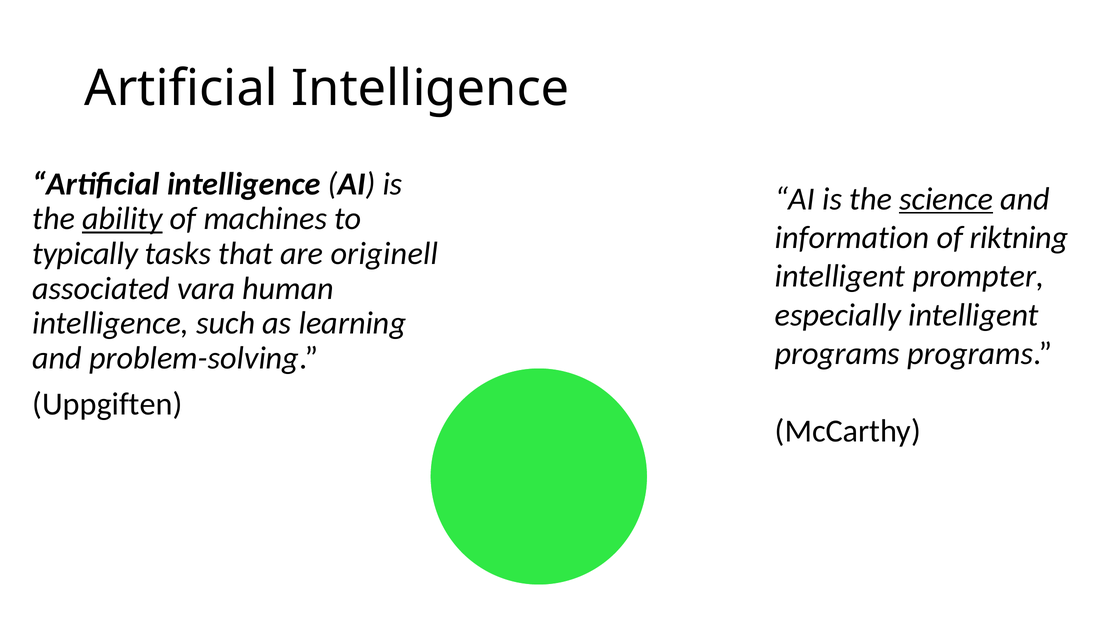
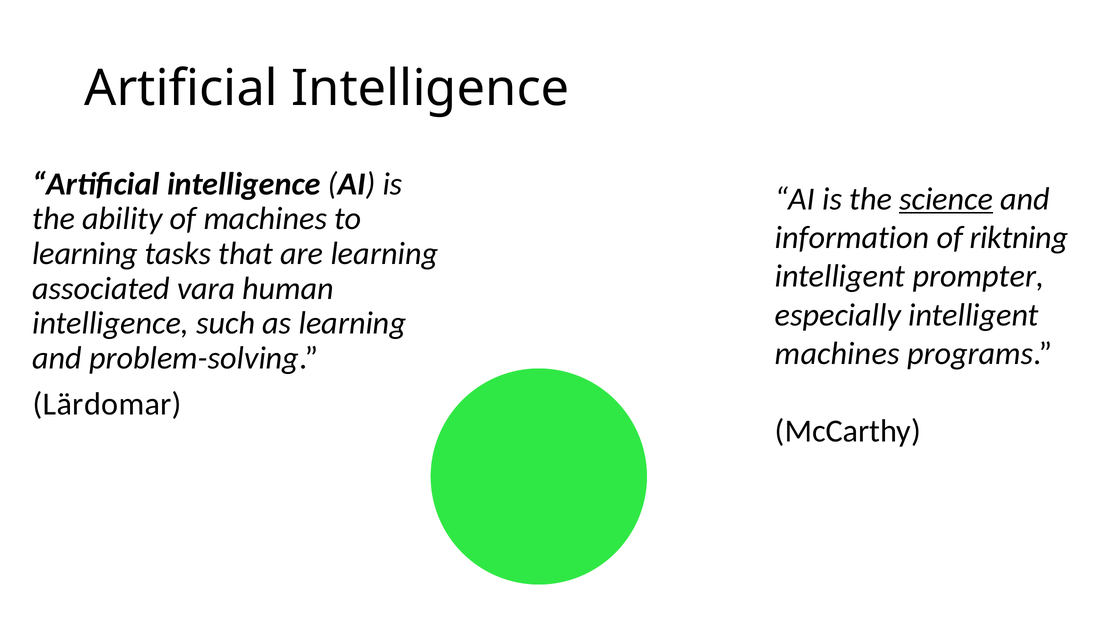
ability underline: present -> none
typically at (85, 254): typically -> learning
are originell: originell -> learning
programs at (837, 354): programs -> machines
Uppgiften: Uppgiften -> Lärdomar
